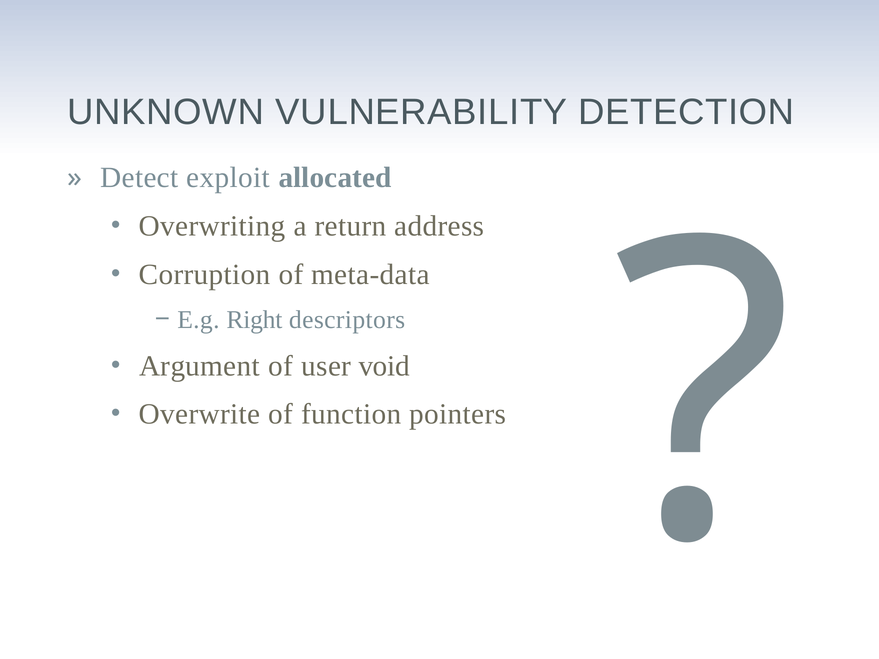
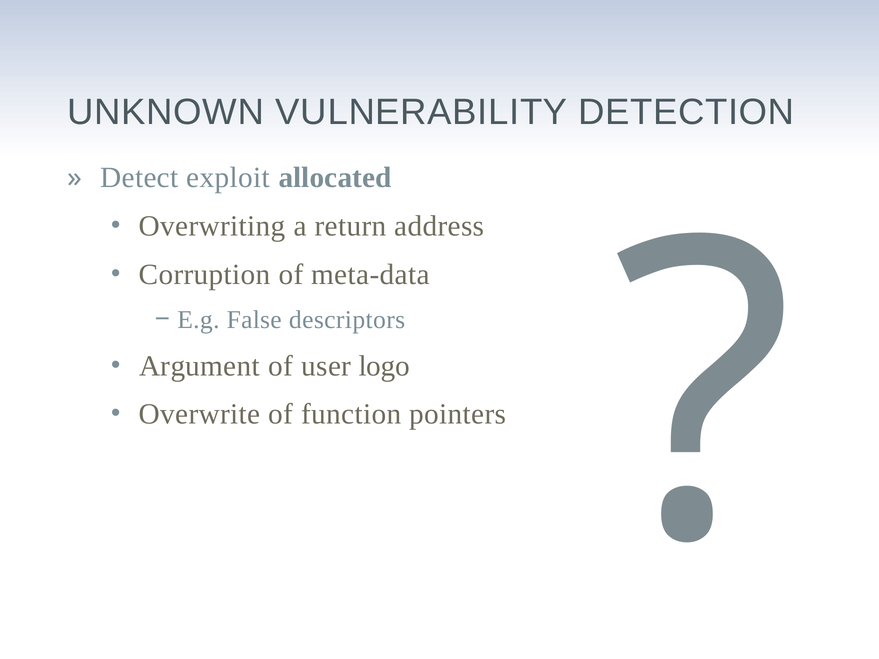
Right: Right -> False
void: void -> logo
